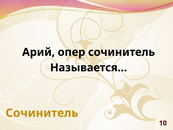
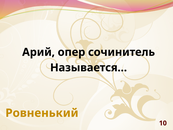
Сочинитель at (42, 113): Сочинитель -> Ровненький
